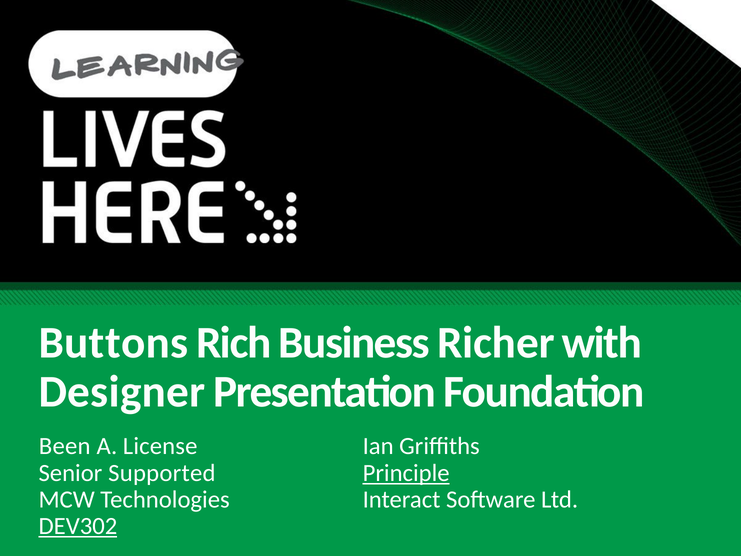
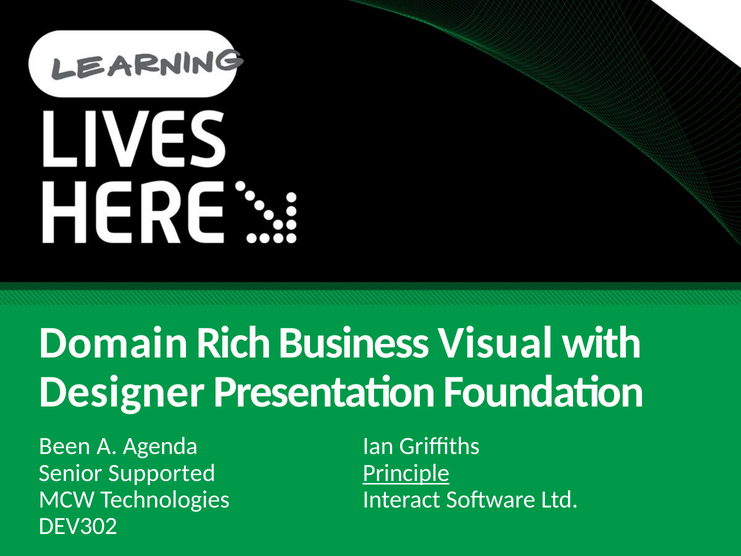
Buttons: Buttons -> Domain
Richer: Richer -> Visual
License: License -> Agenda
DEV302 underline: present -> none
